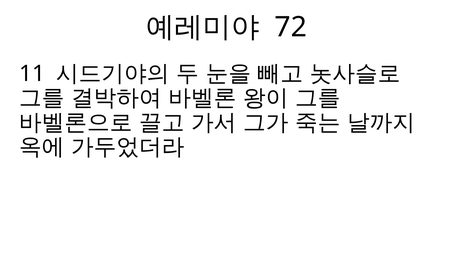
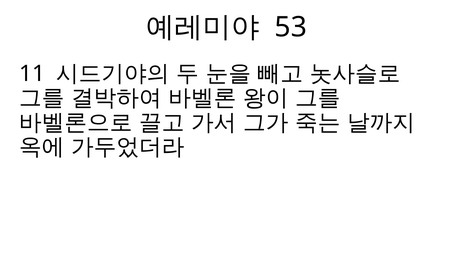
72: 72 -> 53
